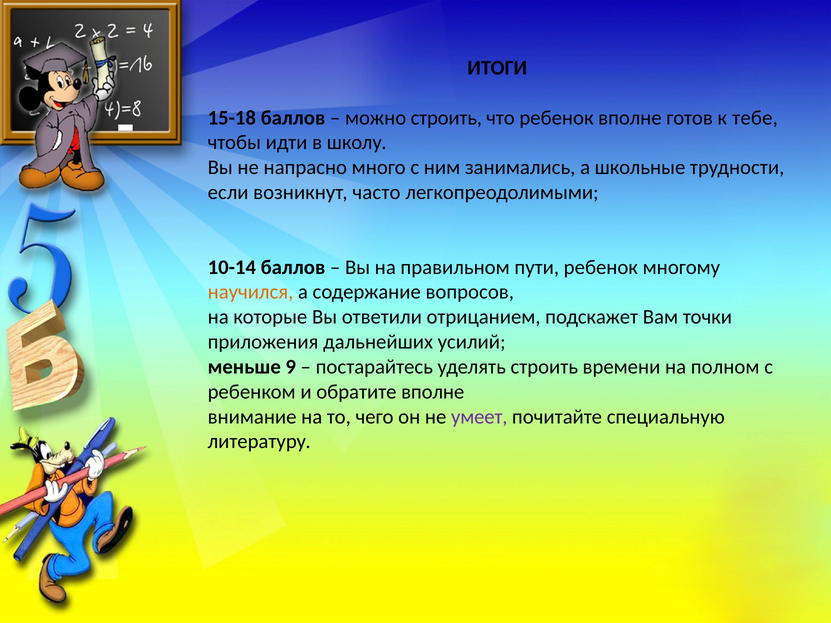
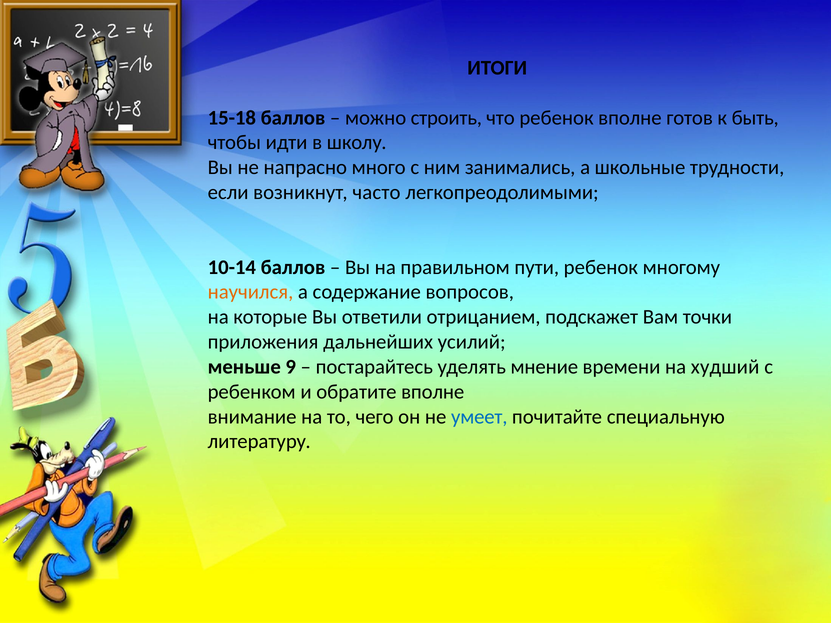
тебе: тебе -> быть
уделять строить: строить -> мнение
полном: полном -> худший
умеет colour: purple -> blue
